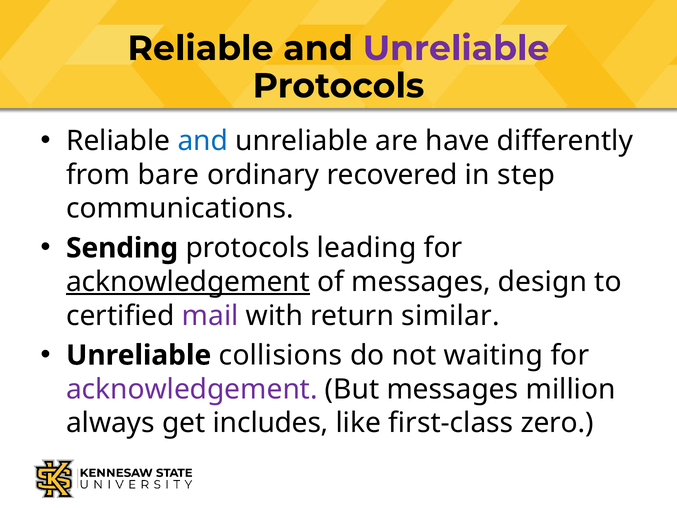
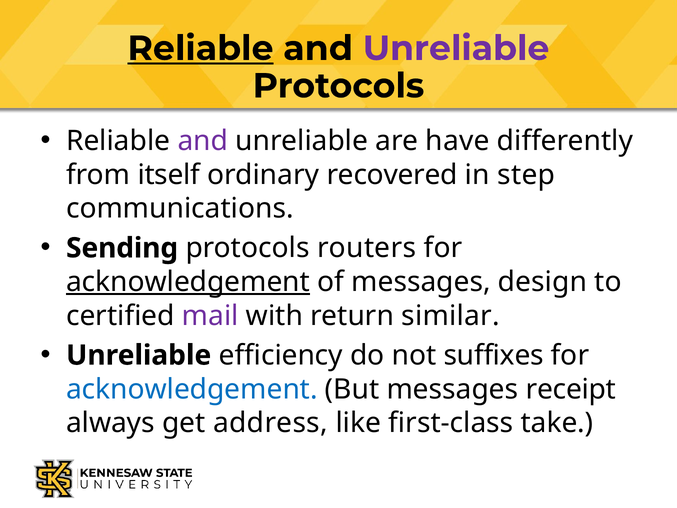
Reliable at (200, 48) underline: none -> present
and at (203, 141) colour: blue -> purple
bare: bare -> itself
leading: leading -> routers
collisions: collisions -> efficiency
waiting: waiting -> suffixes
acknowledgement at (192, 389) colour: purple -> blue
million: million -> receipt
includes: includes -> address
zero: zero -> take
